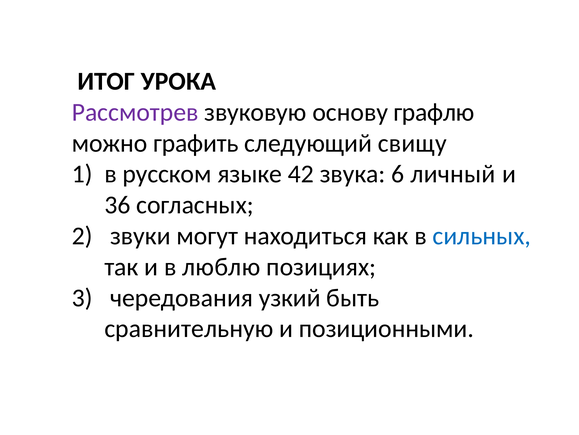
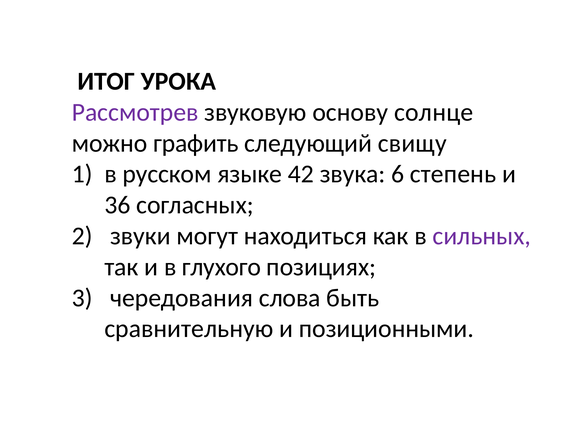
графлю: графлю -> солнце
личный: личный -> степень
сильных colour: blue -> purple
люблю: люблю -> глухого
узкий: узкий -> слова
